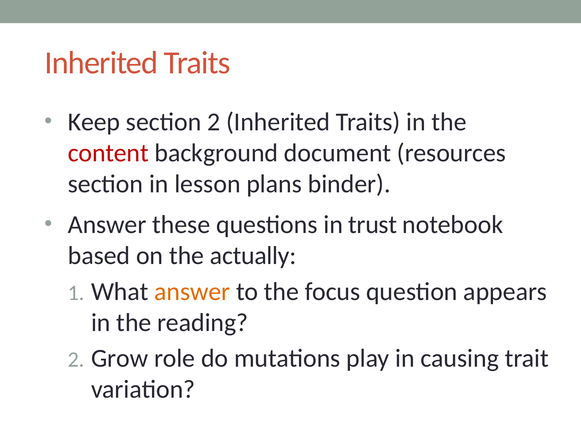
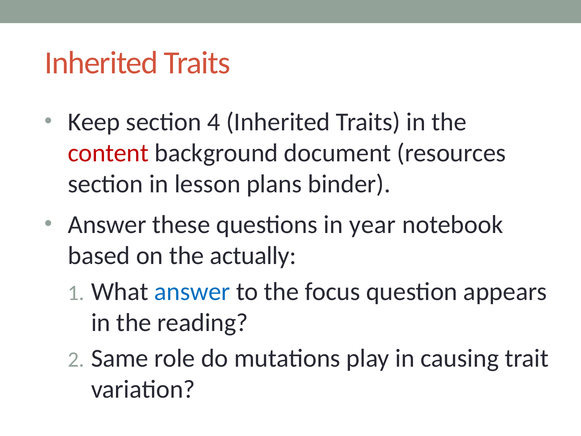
section 2: 2 -> 4
trust: trust -> year
answer at (192, 291) colour: orange -> blue
Grow: Grow -> Same
